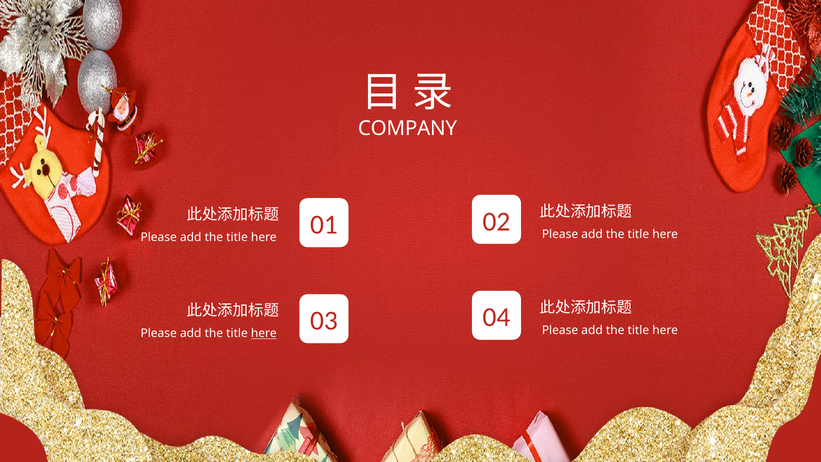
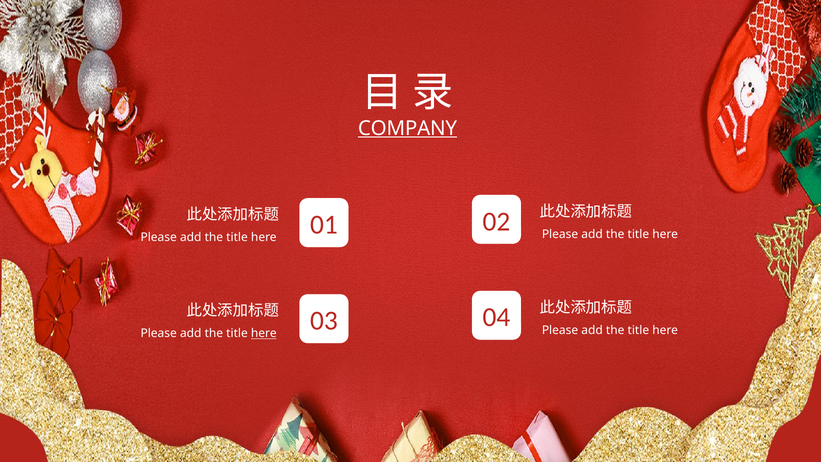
COMPANY underline: none -> present
